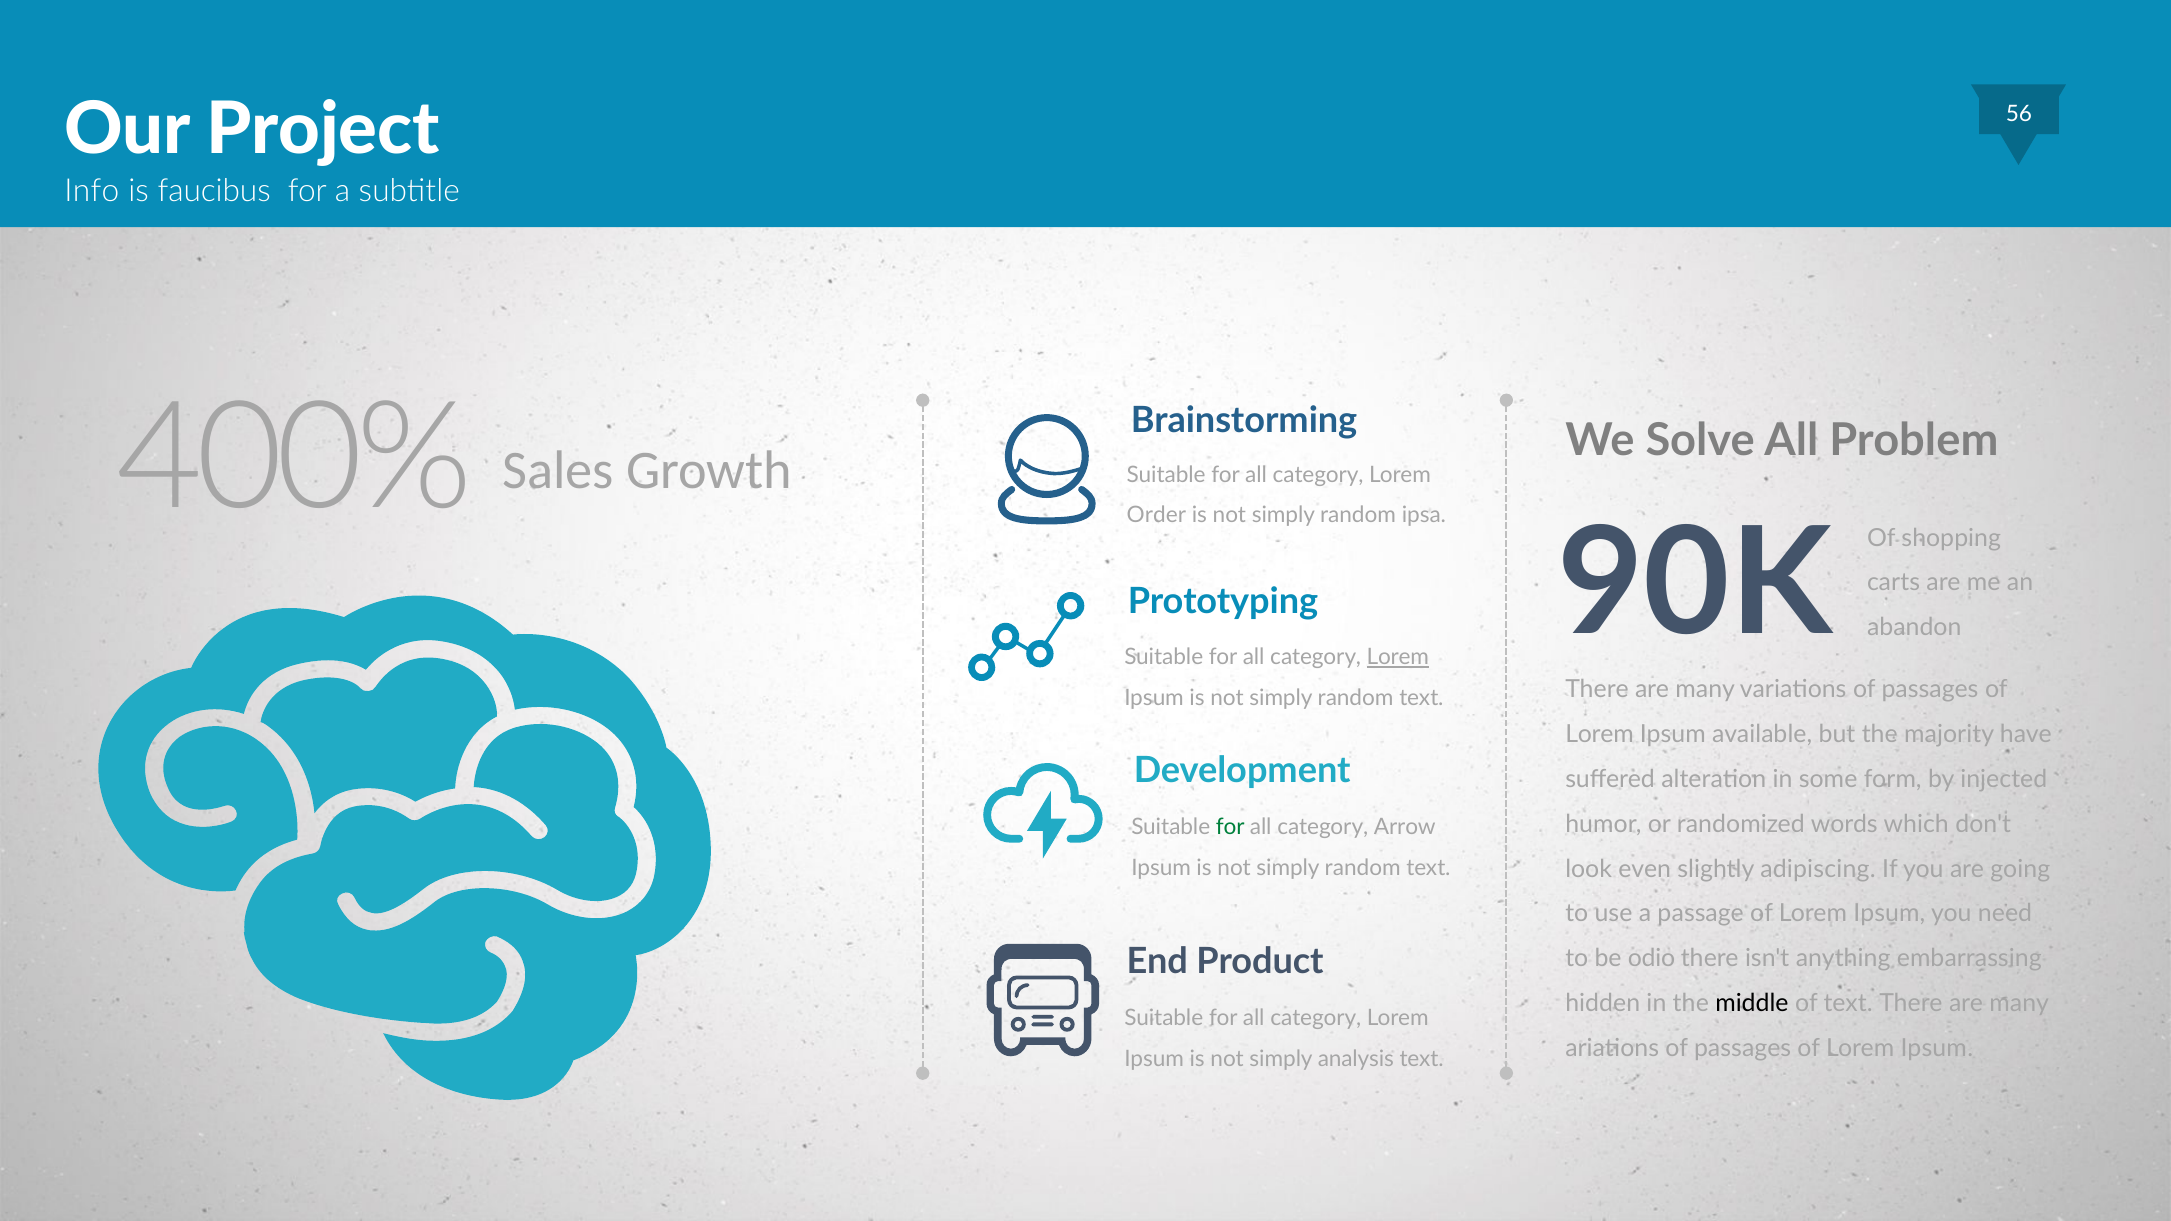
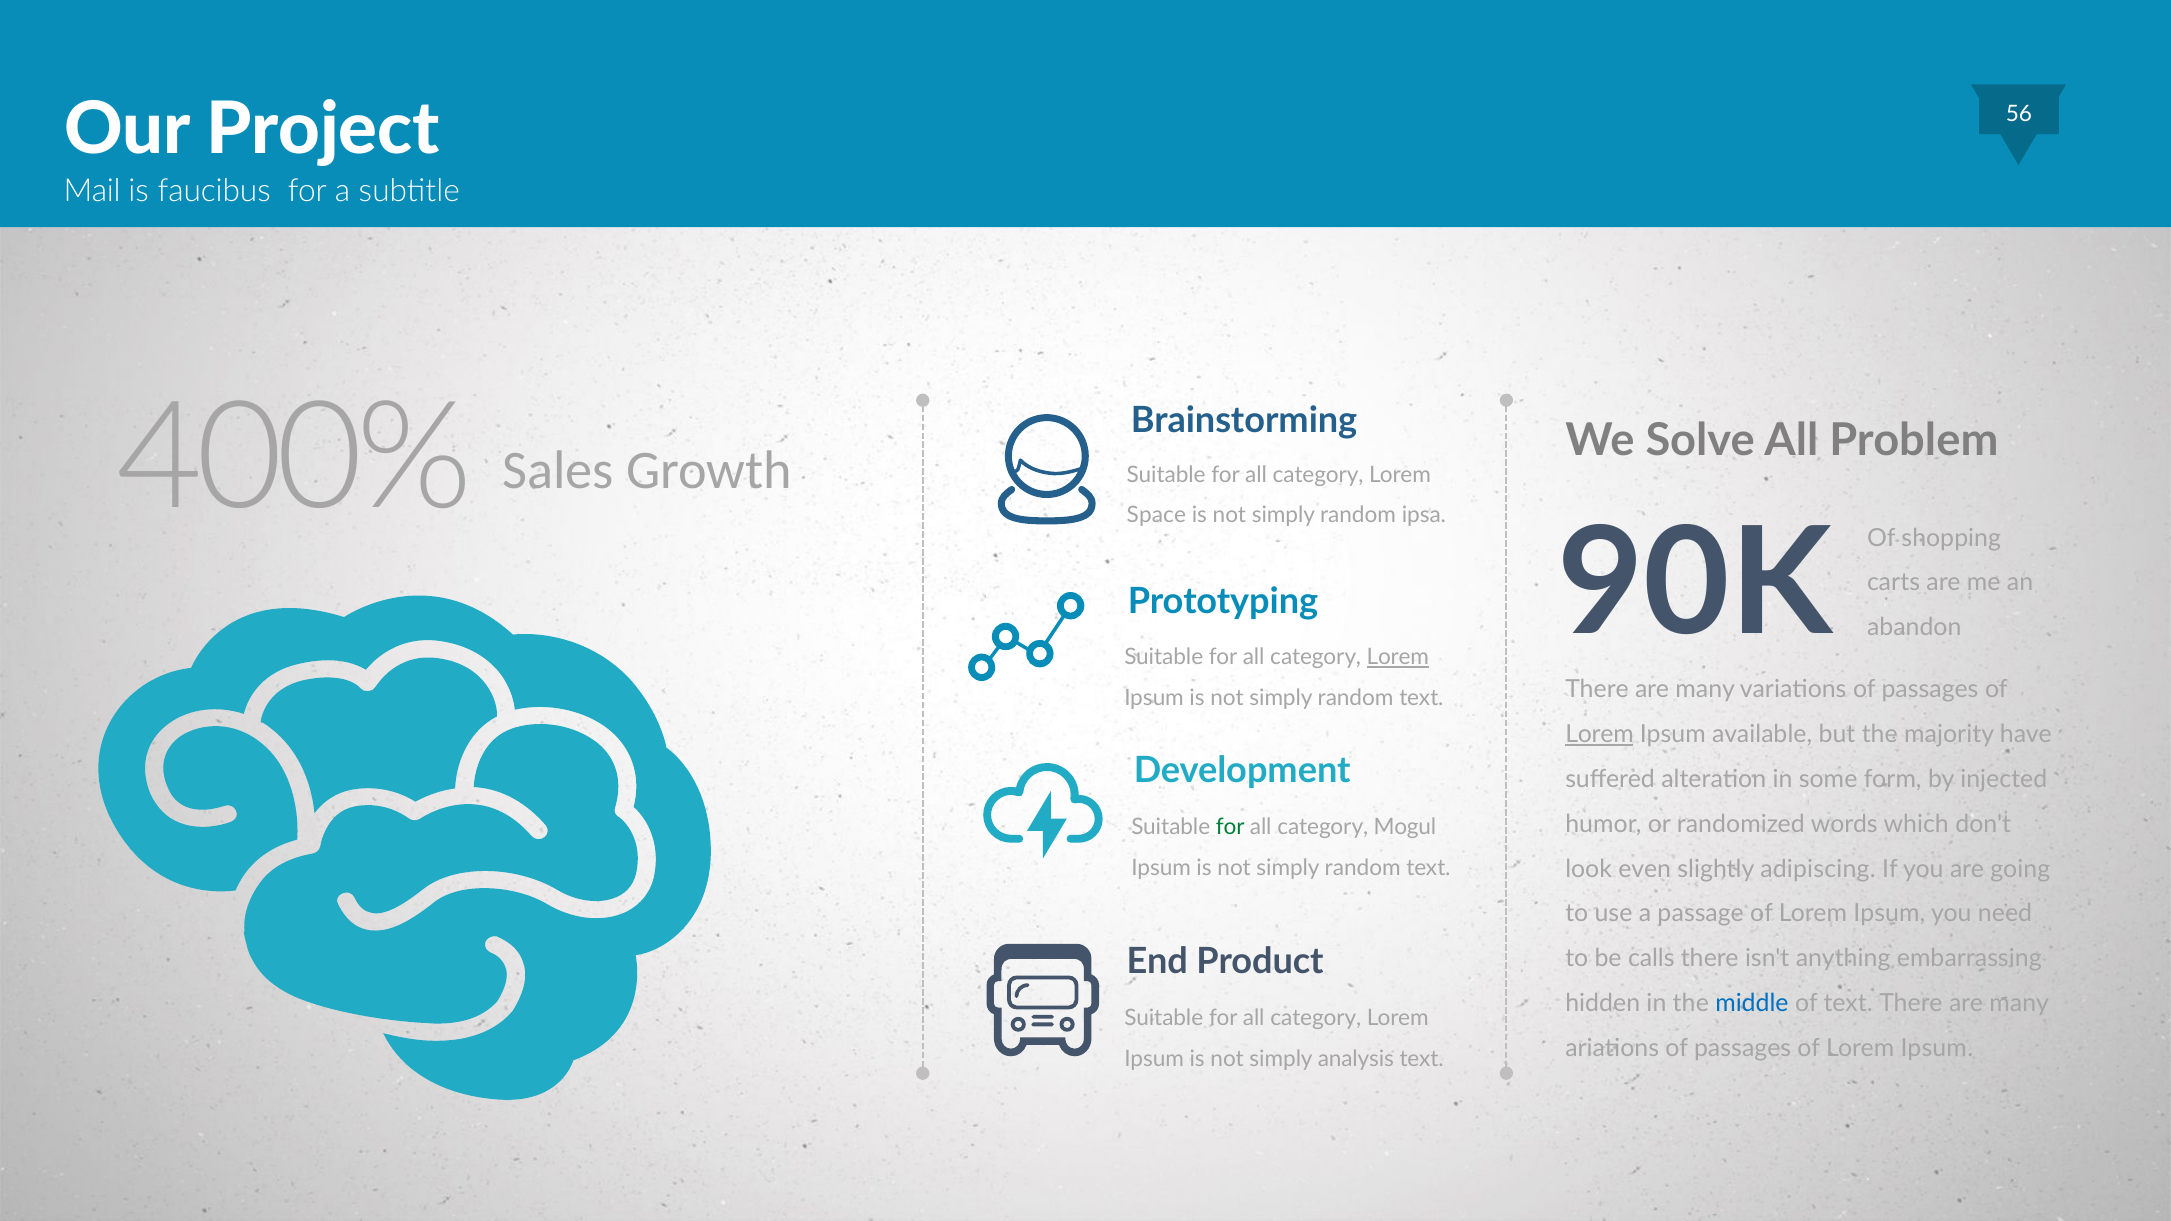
Info: Info -> Mail
Order: Order -> Space
Lorem at (1600, 735) underline: none -> present
Arrow: Arrow -> Mogul
odio: odio -> calls
middle colour: black -> blue
